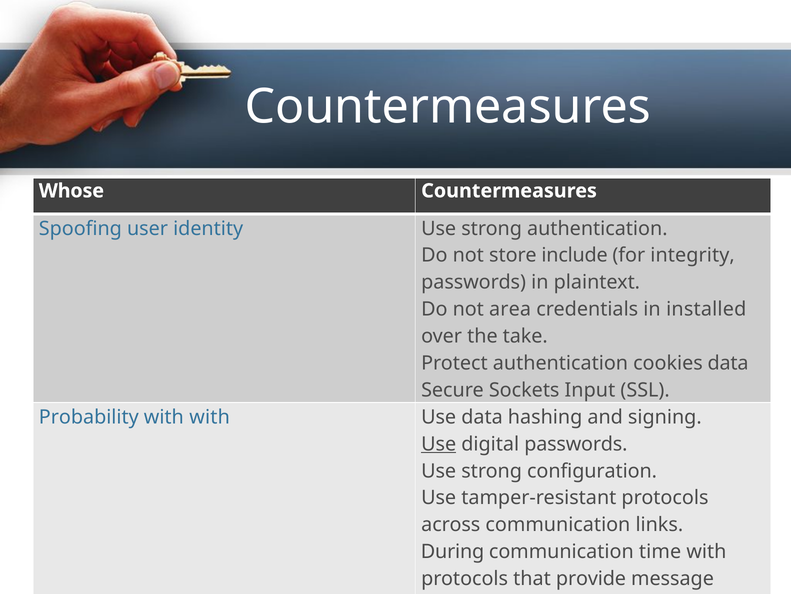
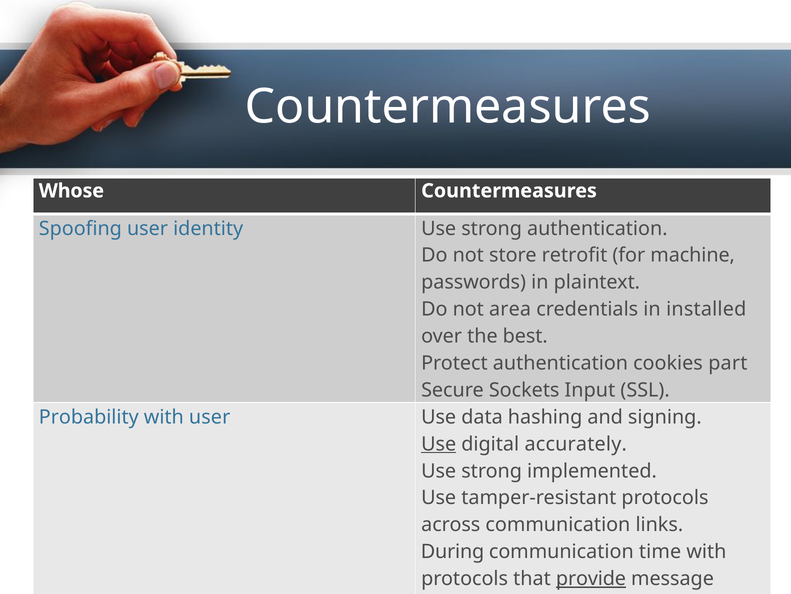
include: include -> retrofit
for integrity: integrity -> machine
take: take -> best
cookies data: data -> part
with with: with -> user
digital passwords: passwords -> accurately
configuration: configuration -> implemented
provide underline: none -> present
